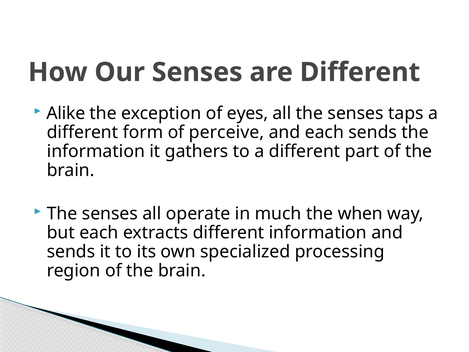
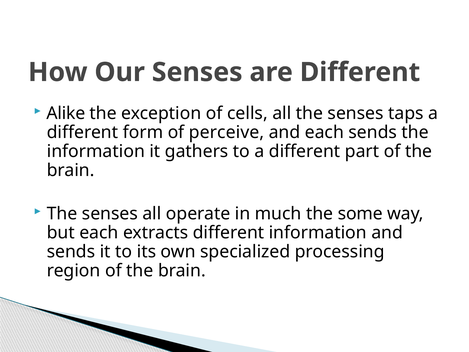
eyes: eyes -> cells
when: when -> some
